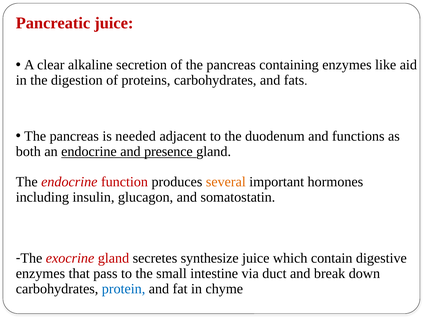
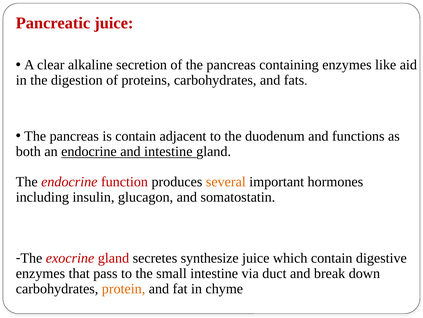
is needed: needed -> contain
and presence: presence -> intestine
protein colour: blue -> orange
